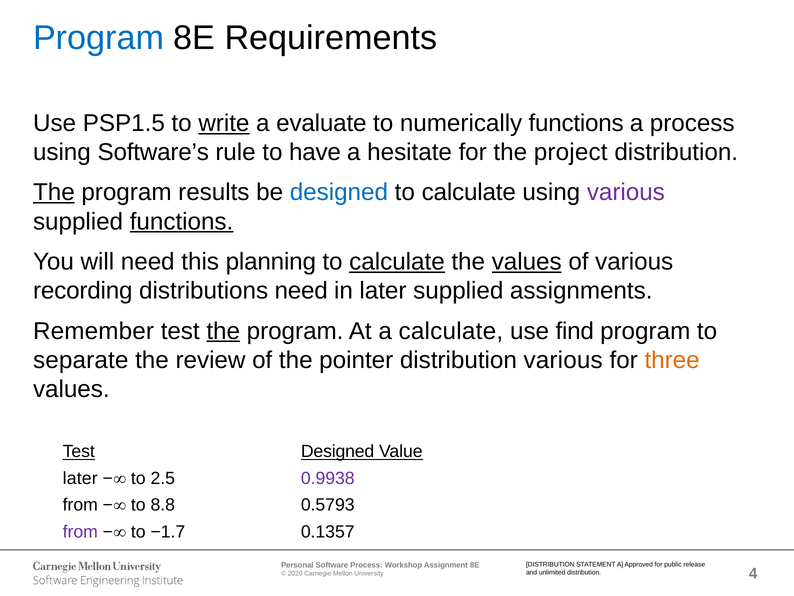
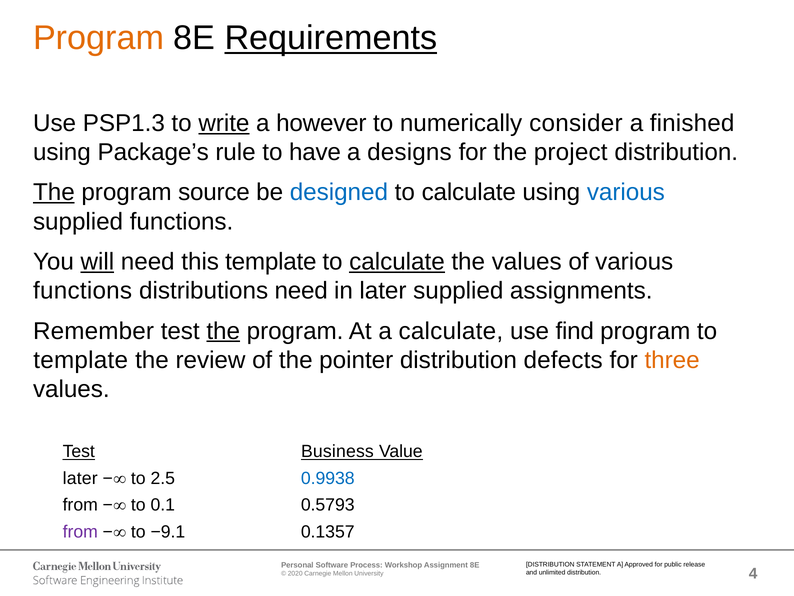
Program at (99, 38) colour: blue -> orange
Requirements underline: none -> present
PSP1.5: PSP1.5 -> PSP1.3
evaluate: evaluate -> however
numerically functions: functions -> consider
a process: process -> finished
Software’s: Software’s -> Package’s
hesitate: hesitate -> designs
results: results -> source
various at (626, 192) colour: purple -> blue
functions at (182, 221) underline: present -> none
will underline: none -> present
this planning: planning -> template
values at (527, 261) underline: present -> none
recording at (83, 291): recording -> functions
separate at (81, 360): separate -> template
distribution various: various -> defects
Test Designed: Designed -> Business
0.9938 colour: purple -> blue
8.8: 8.8 -> 0.1
−1.7: −1.7 -> −9.1
